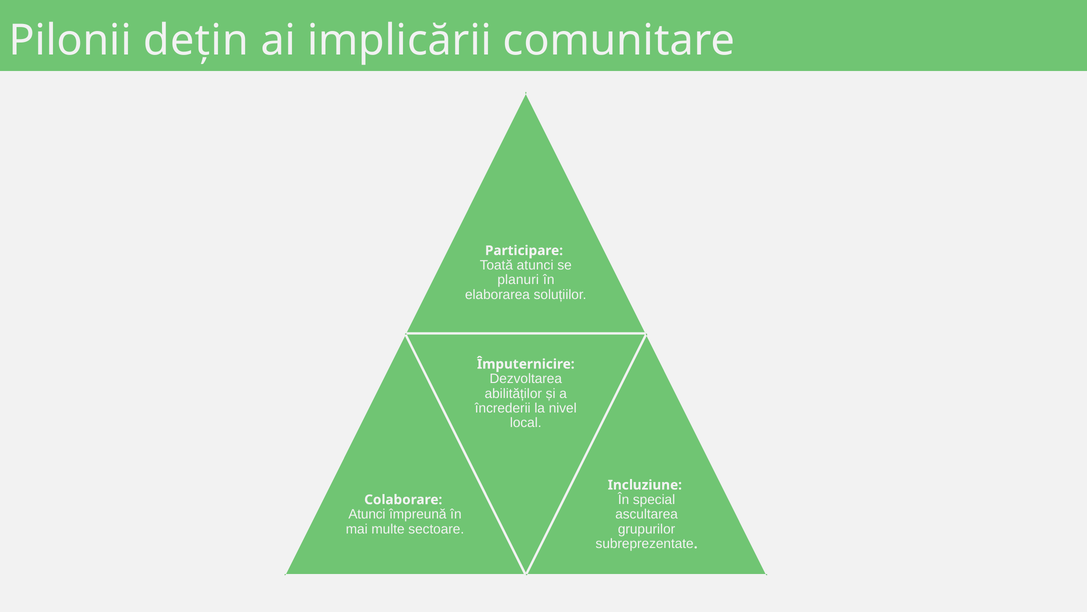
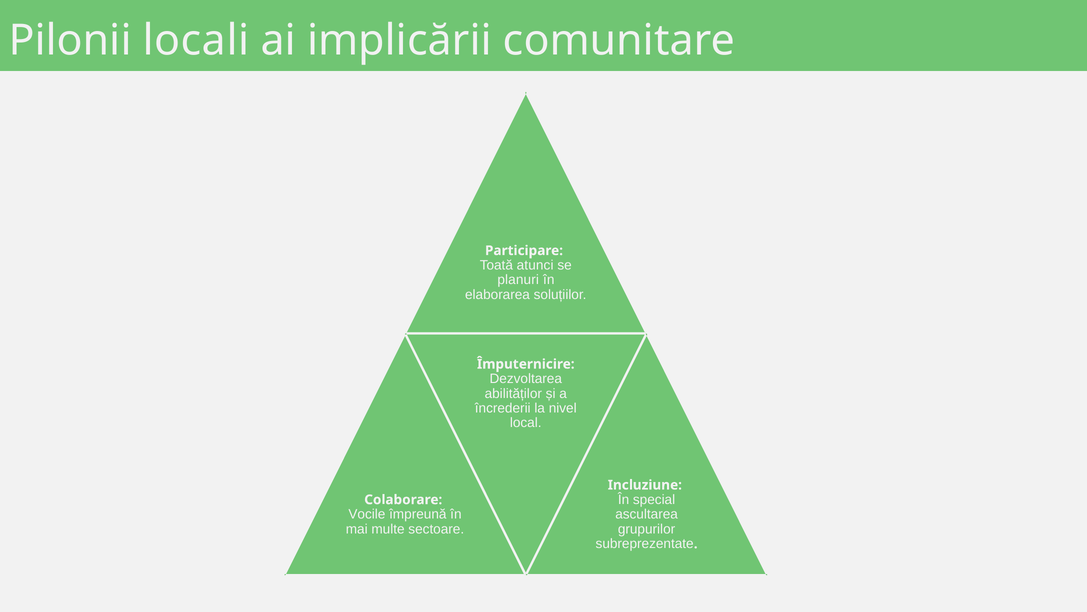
dețin: dețin -> locali
Atunci at (367, 514): Atunci -> Vocile
